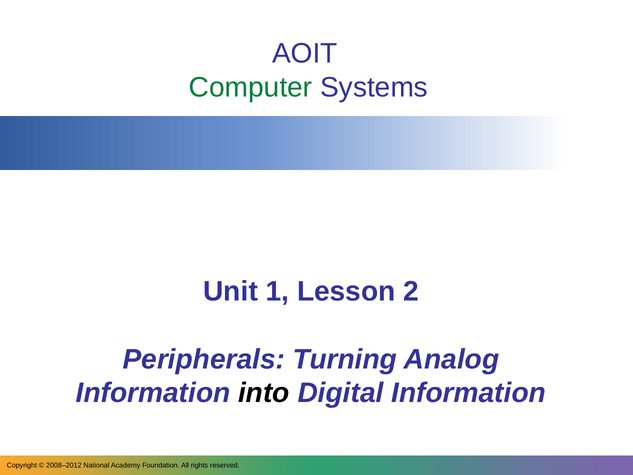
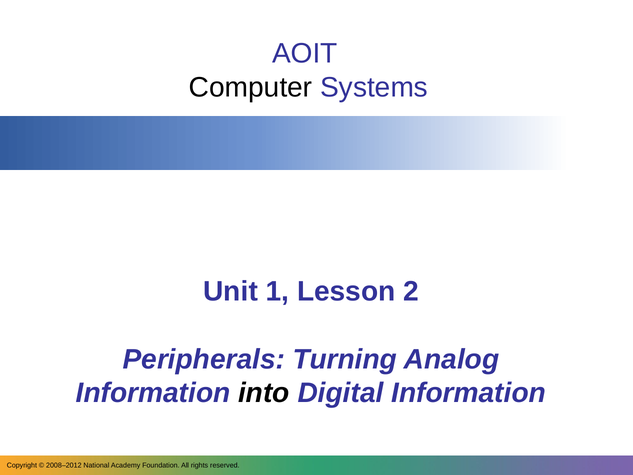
Computer colour: green -> black
